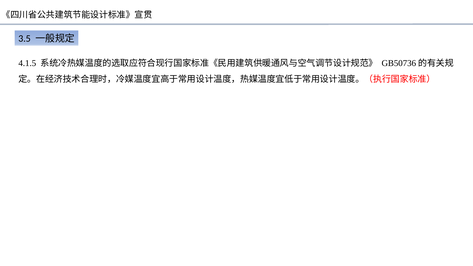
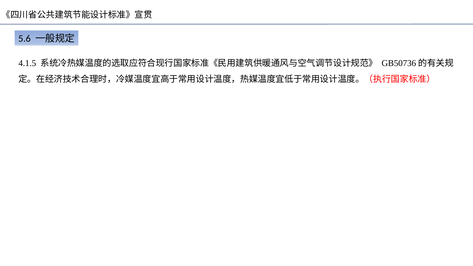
3.5: 3.5 -> 5.6
